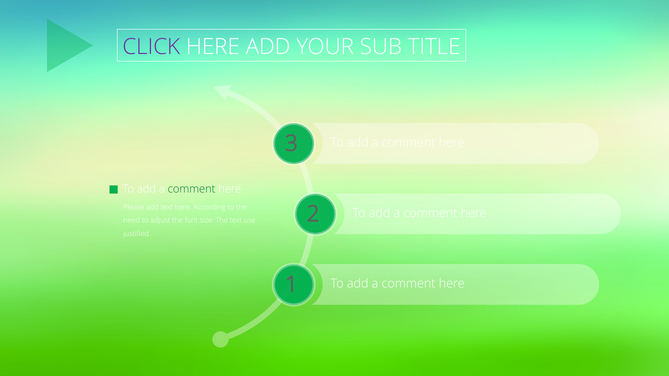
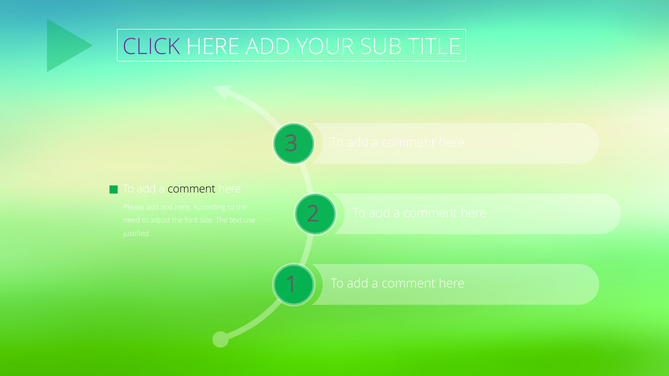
comment at (192, 189) colour: green -> black
